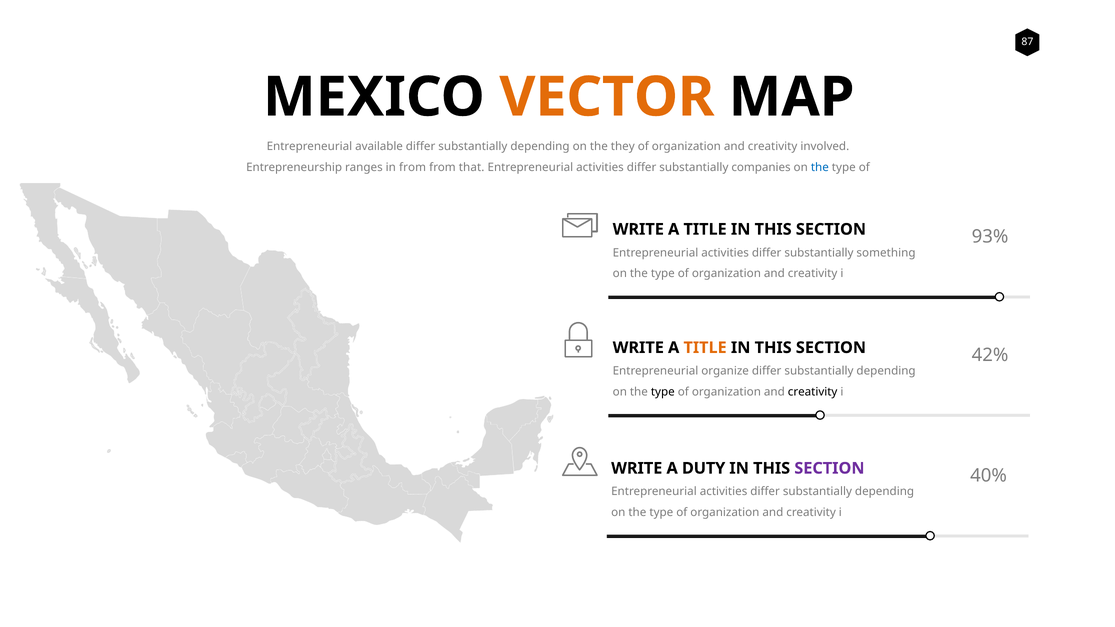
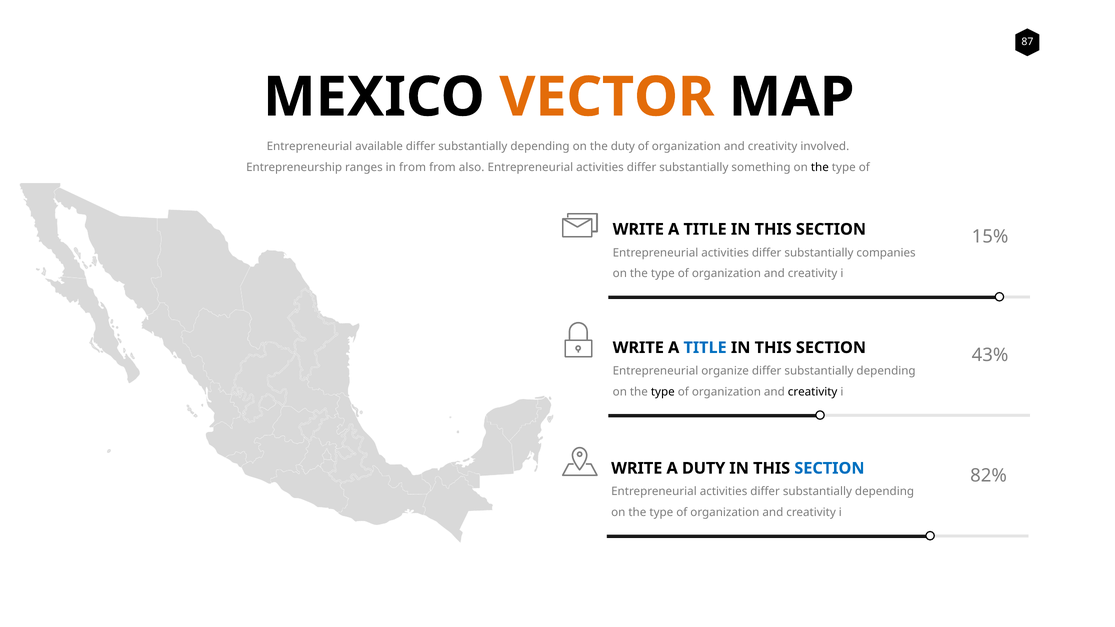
the they: they -> duty
that: that -> also
companies: companies -> something
the at (820, 167) colour: blue -> black
93%: 93% -> 15%
something: something -> companies
TITLE at (705, 348) colour: orange -> blue
42%: 42% -> 43%
SECTION at (829, 469) colour: purple -> blue
40%: 40% -> 82%
